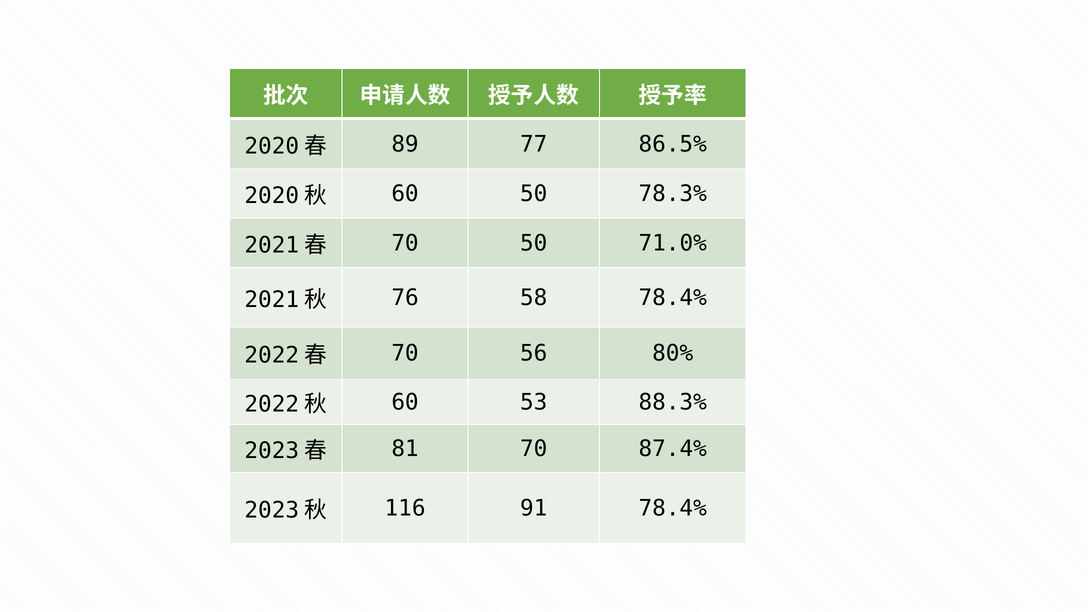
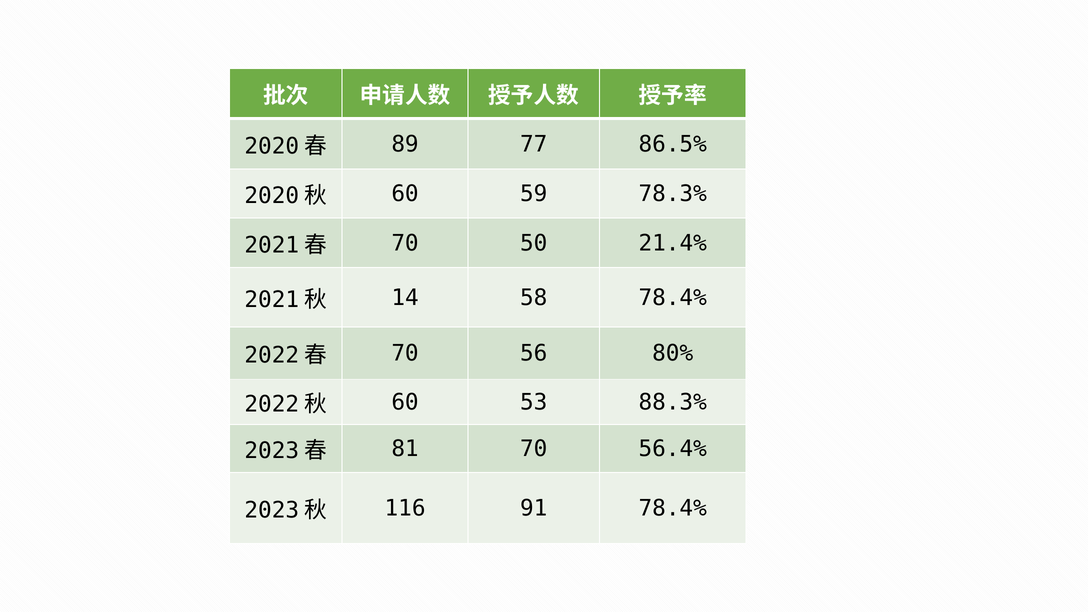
60 50: 50 -> 59
71.0%: 71.0% -> 21.4%
76: 76 -> 14
87.4%: 87.4% -> 56.4%
